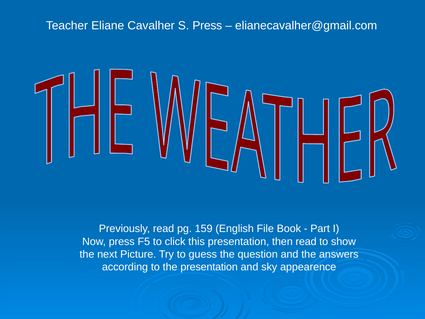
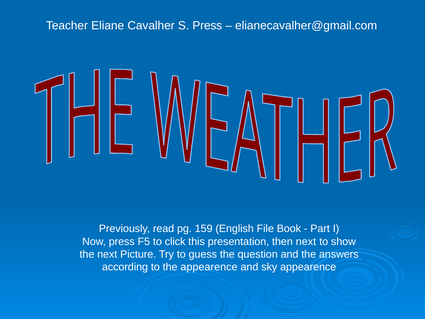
then read: read -> next
the presentation: presentation -> appearence
